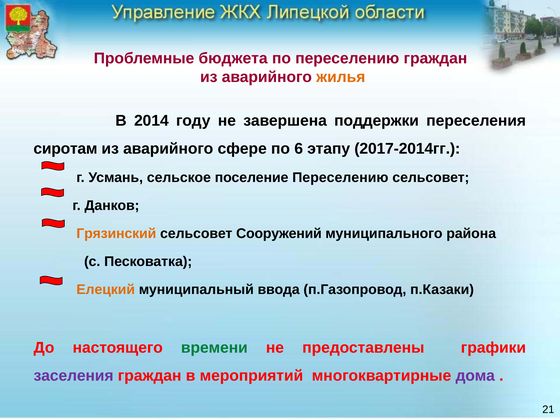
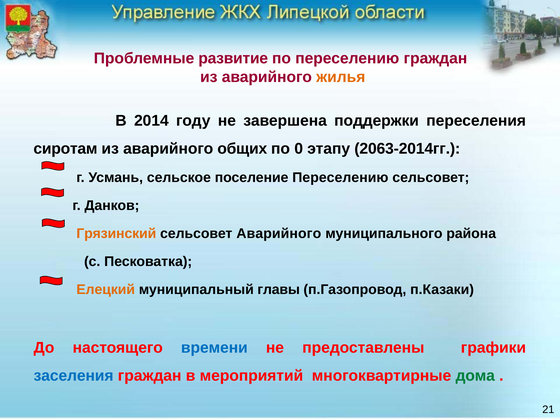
бюджета: бюджета -> развитие
сфере: сфере -> общих
6: 6 -> 0
2017-2014гг: 2017-2014гг -> 2063-2014гг
сельсовет Сооружений: Сооружений -> Аварийного
ввода: ввода -> главы
времени colour: green -> blue
заселения colour: purple -> blue
дома colour: purple -> green
